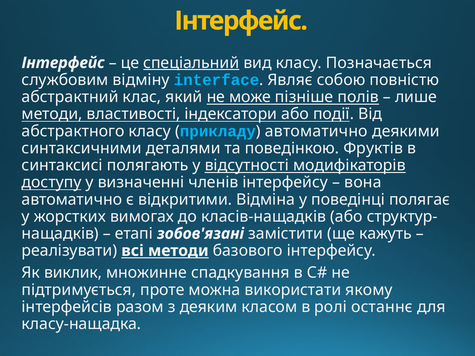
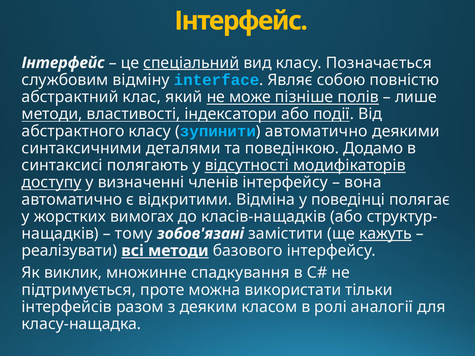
прикладу: прикладу -> зупинити
Фруктів: Фруктів -> Додамо
етапі: етапі -> тому
кажуть underline: none -> present
якому: якому -> тільки
останнє: останнє -> аналогії
